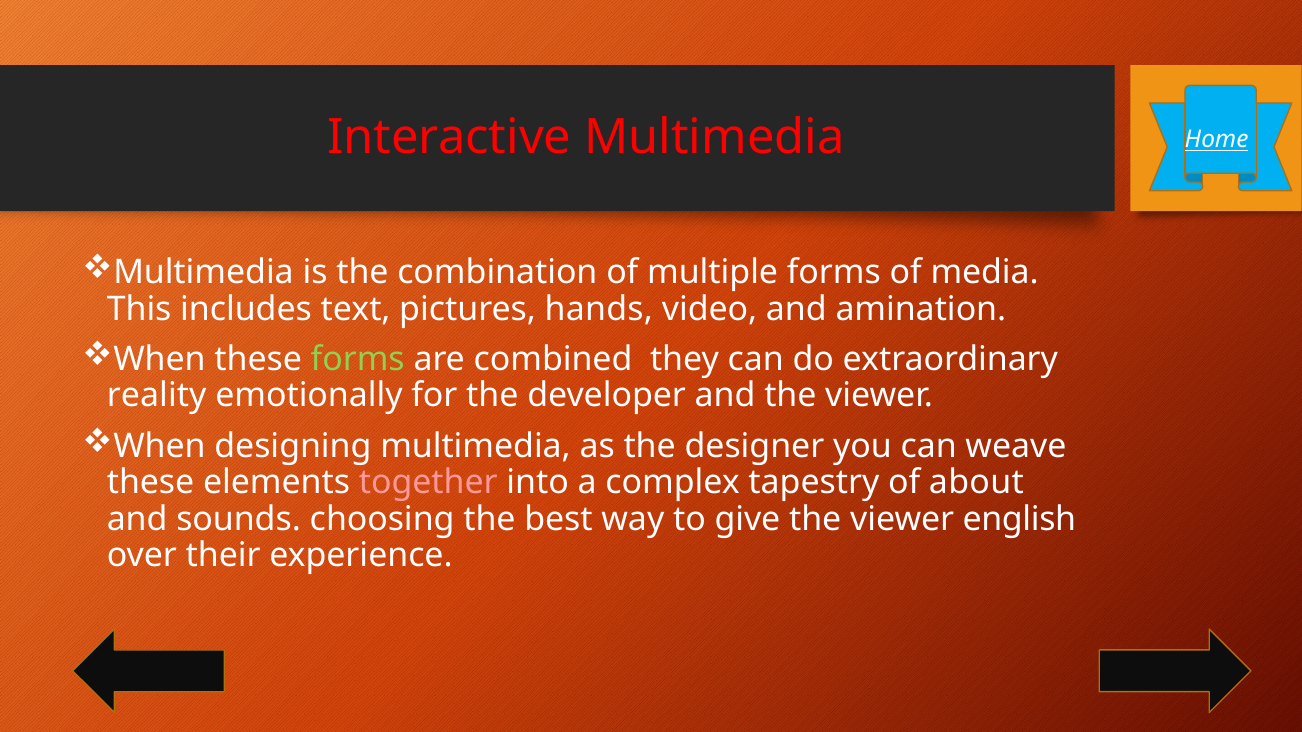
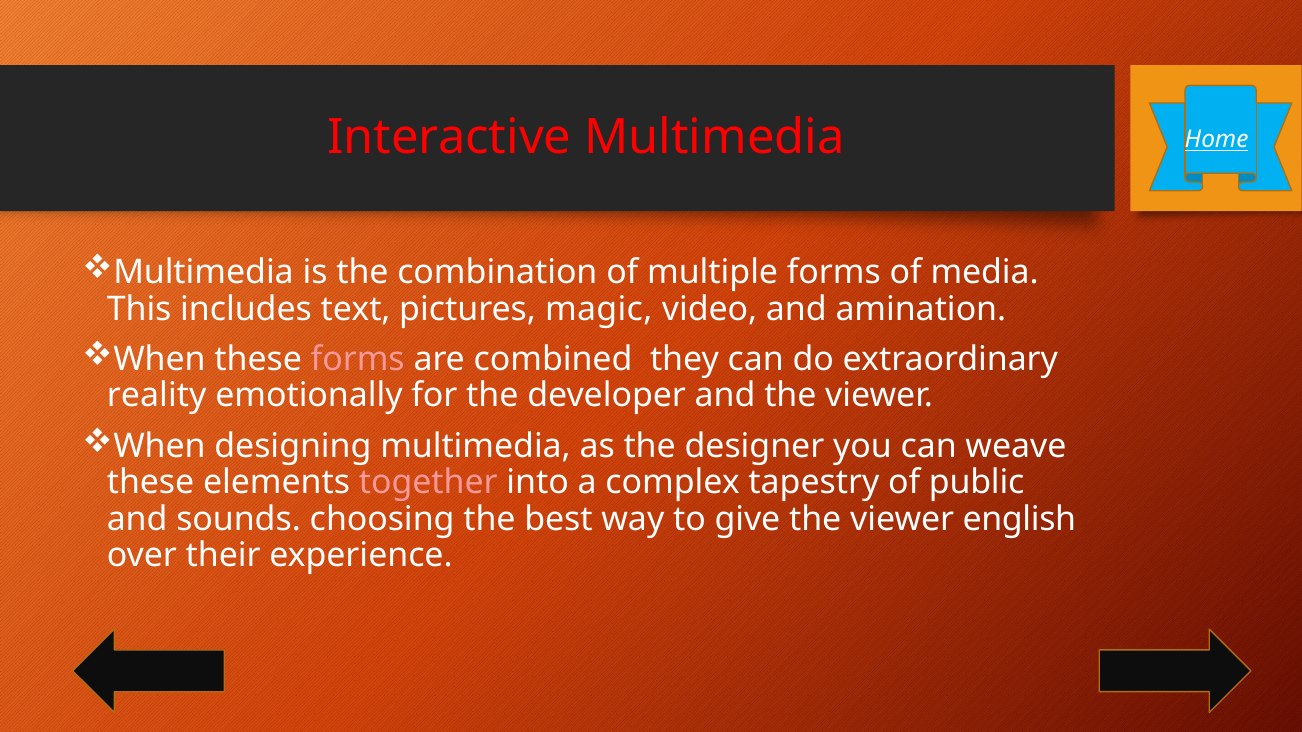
hands: hands -> magic
forms at (358, 359) colour: light green -> pink
about: about -> public
